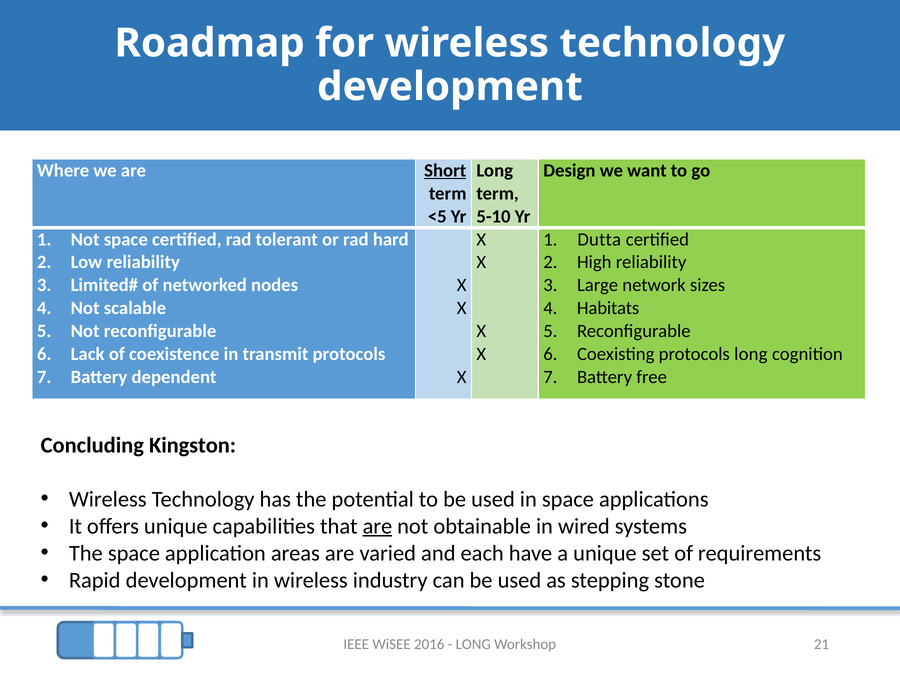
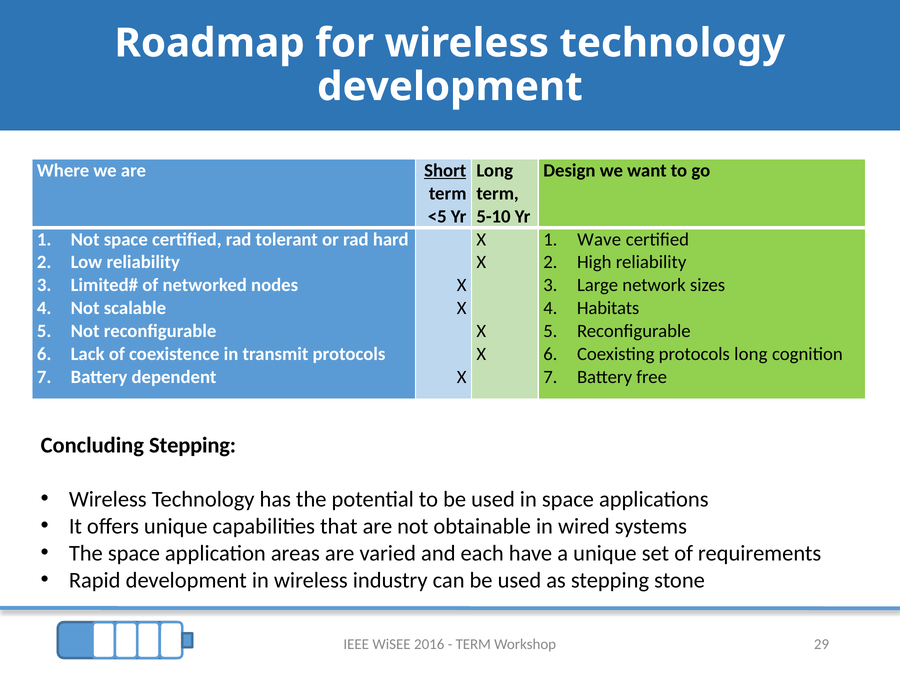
Dutta: Dutta -> Wave
Concluding Kingston: Kingston -> Stepping
are at (377, 526) underline: present -> none
LONG at (473, 644): LONG -> TERM
21: 21 -> 29
